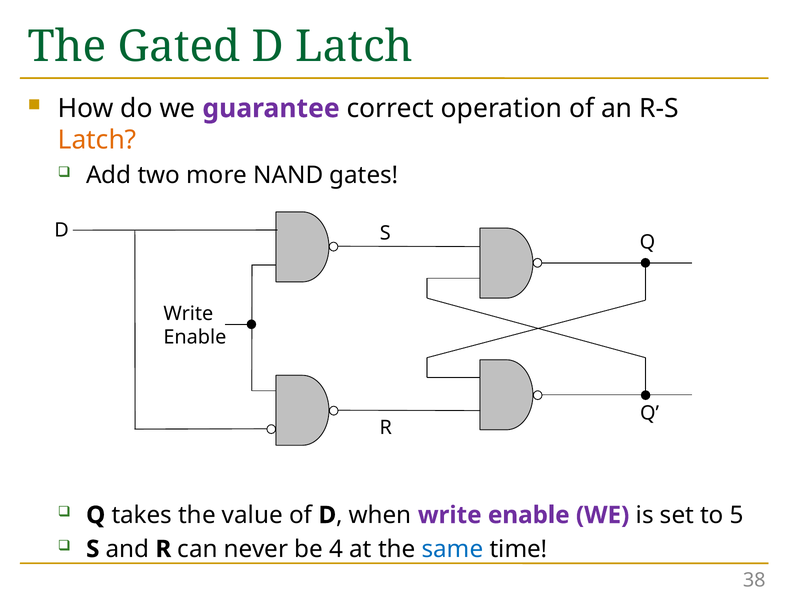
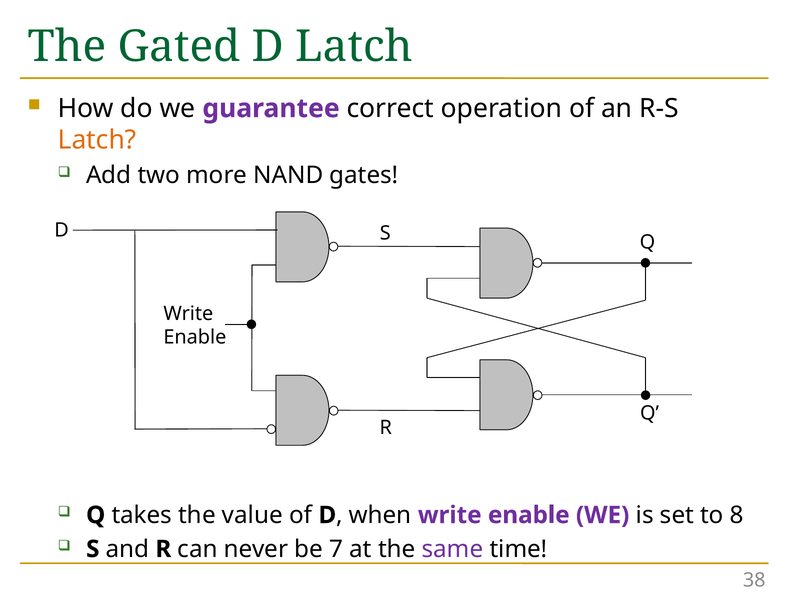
5: 5 -> 8
4: 4 -> 7
same colour: blue -> purple
